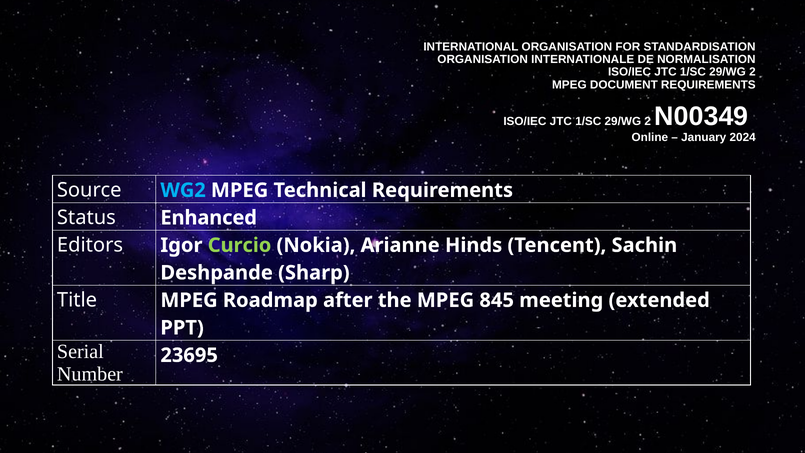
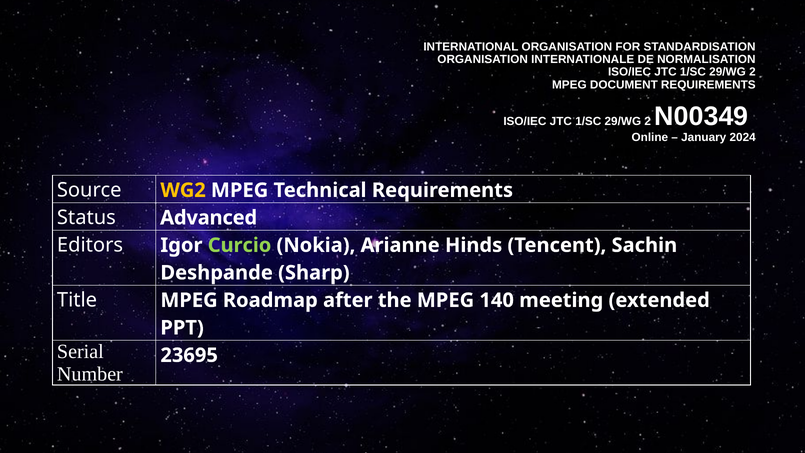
WG2 colour: light blue -> yellow
Enhanced: Enhanced -> Advanced
845: 845 -> 140
